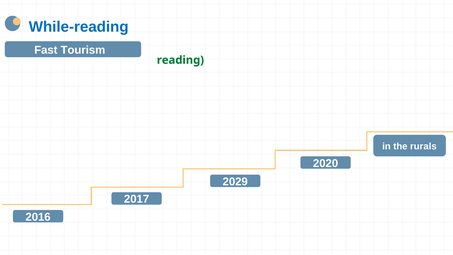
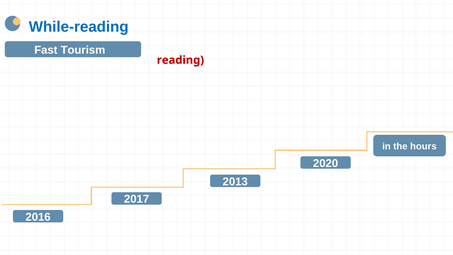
reading at (180, 60) colour: green -> red
rurals: rurals -> hours
2029: 2029 -> 2013
